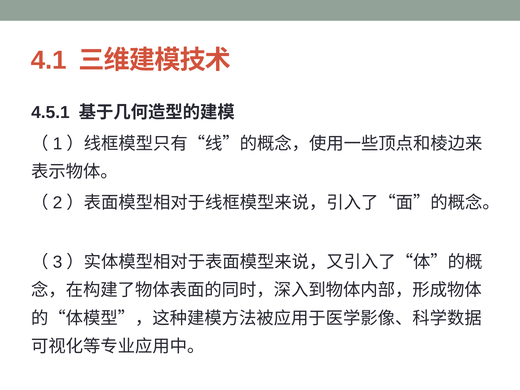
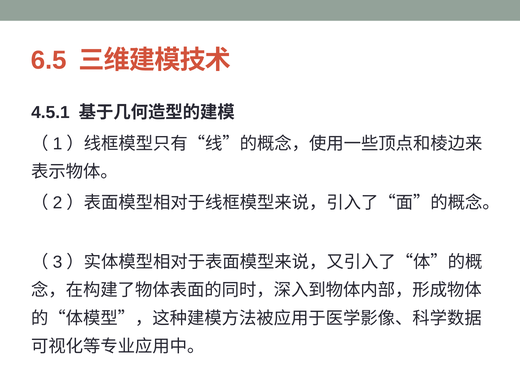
4.1: 4.1 -> 6.5
